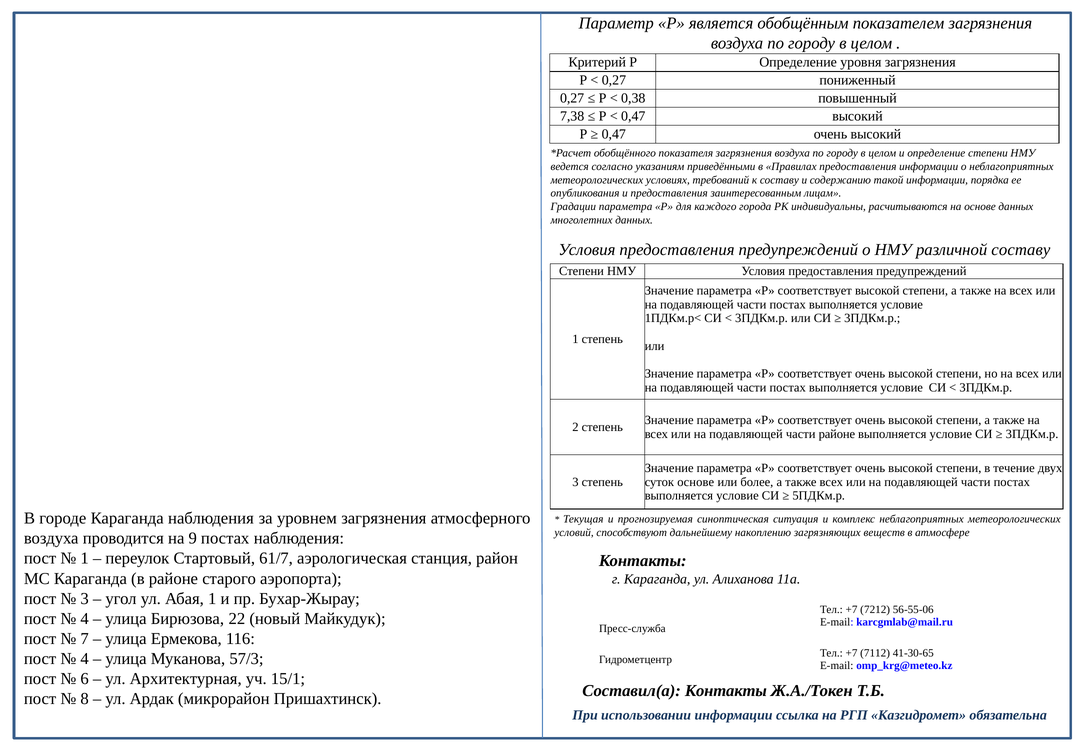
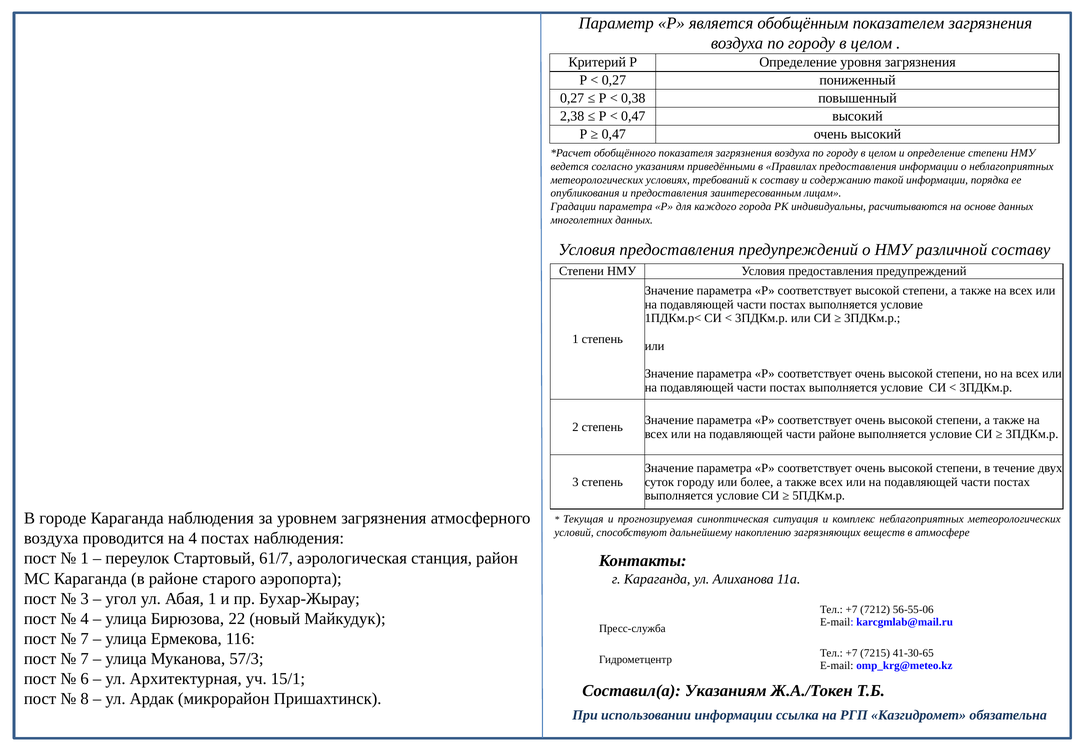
7,38: 7,38 -> 2,38
суток основе: основе -> городу
на 9: 9 -> 4
7112: 7112 -> 7215
4 at (85, 659): 4 -> 7
Составил(а Контакты: Контакты -> Указаниям
